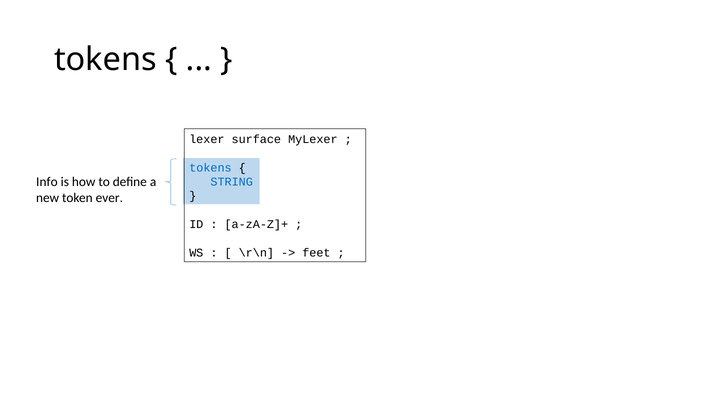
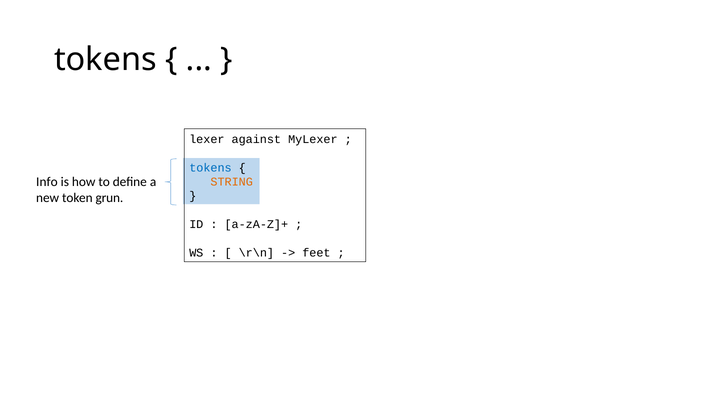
surface: surface -> against
STRING colour: blue -> orange
ever: ever -> grun
